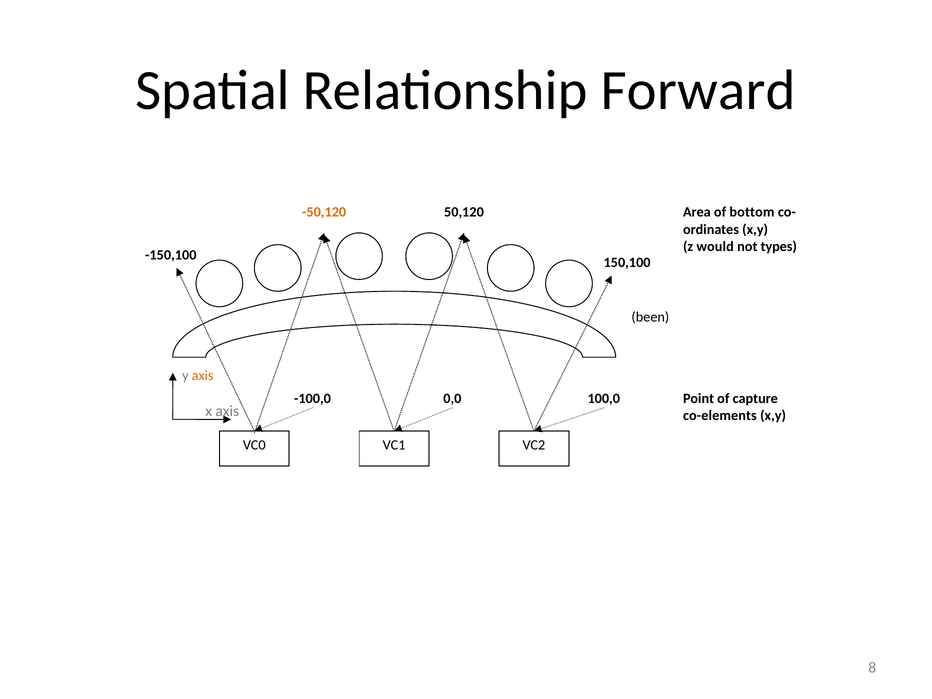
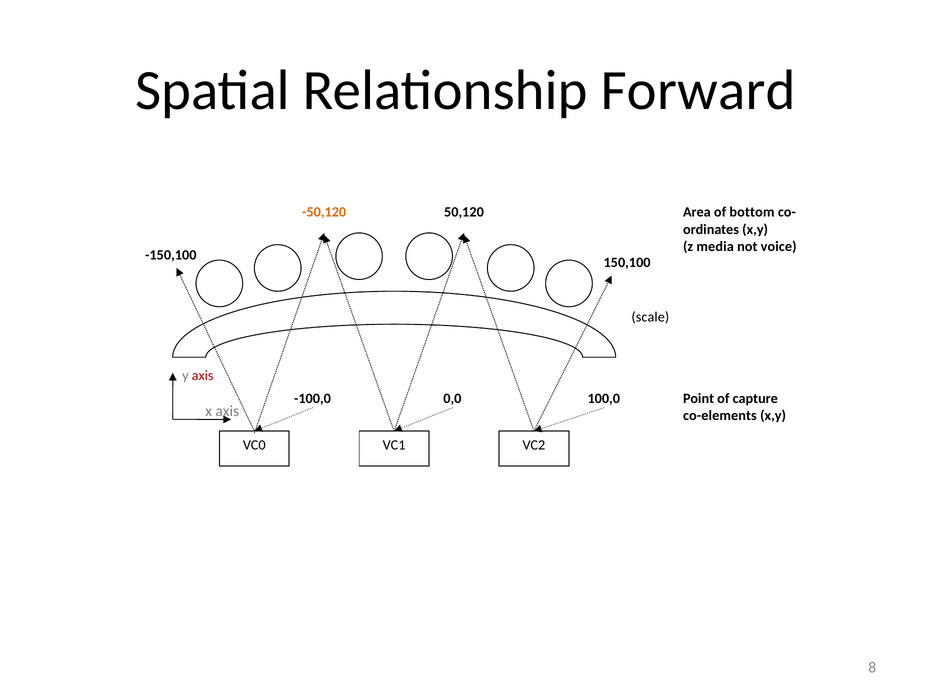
would: would -> media
types: types -> voice
been: been -> scale
axis at (203, 375) colour: orange -> red
